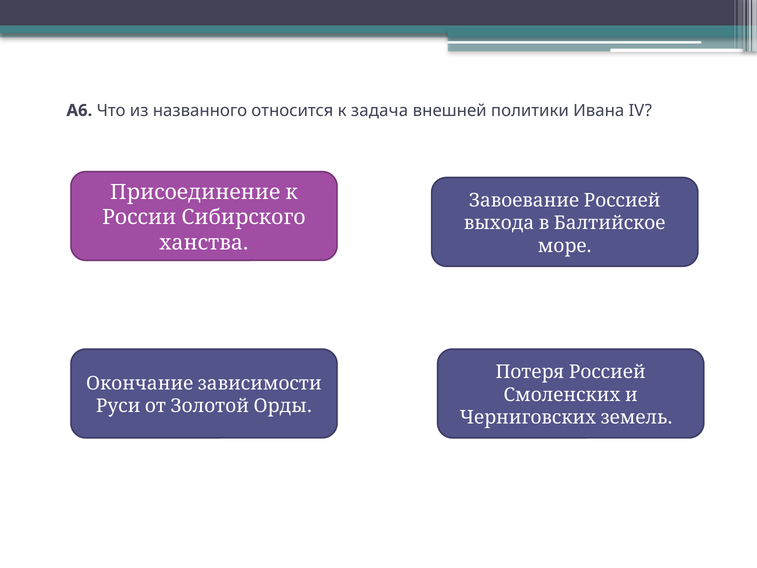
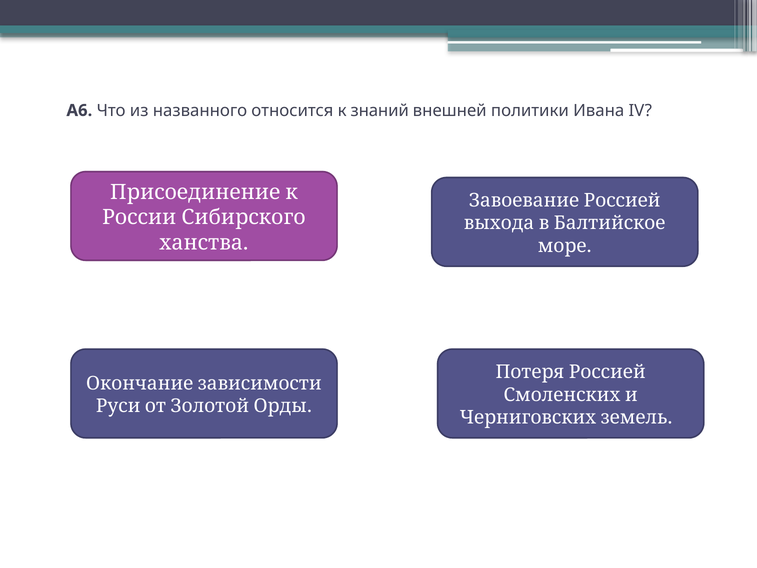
задача: задача -> знаний
